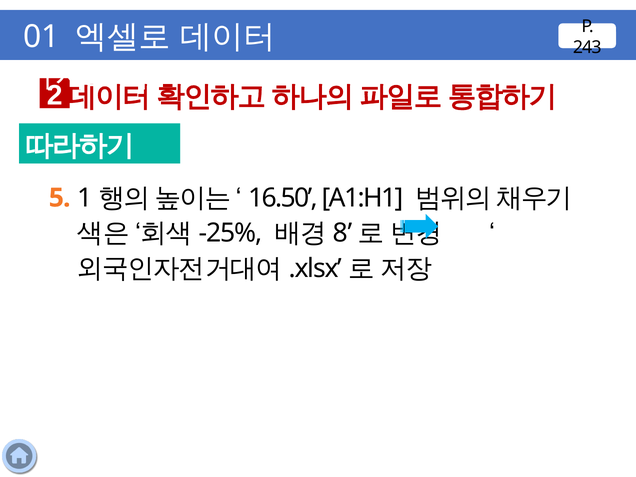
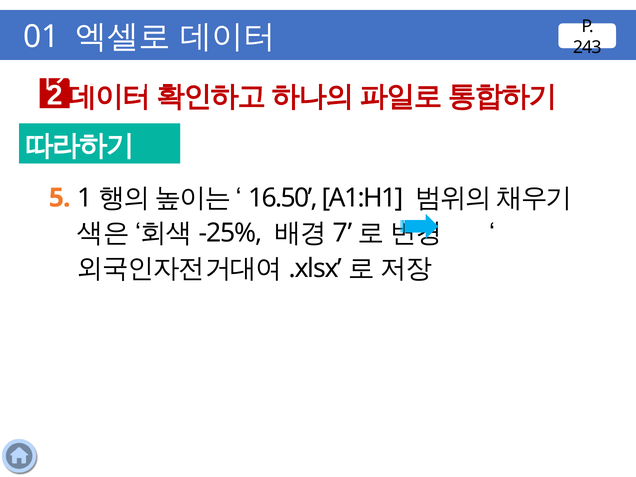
8: 8 -> 7
